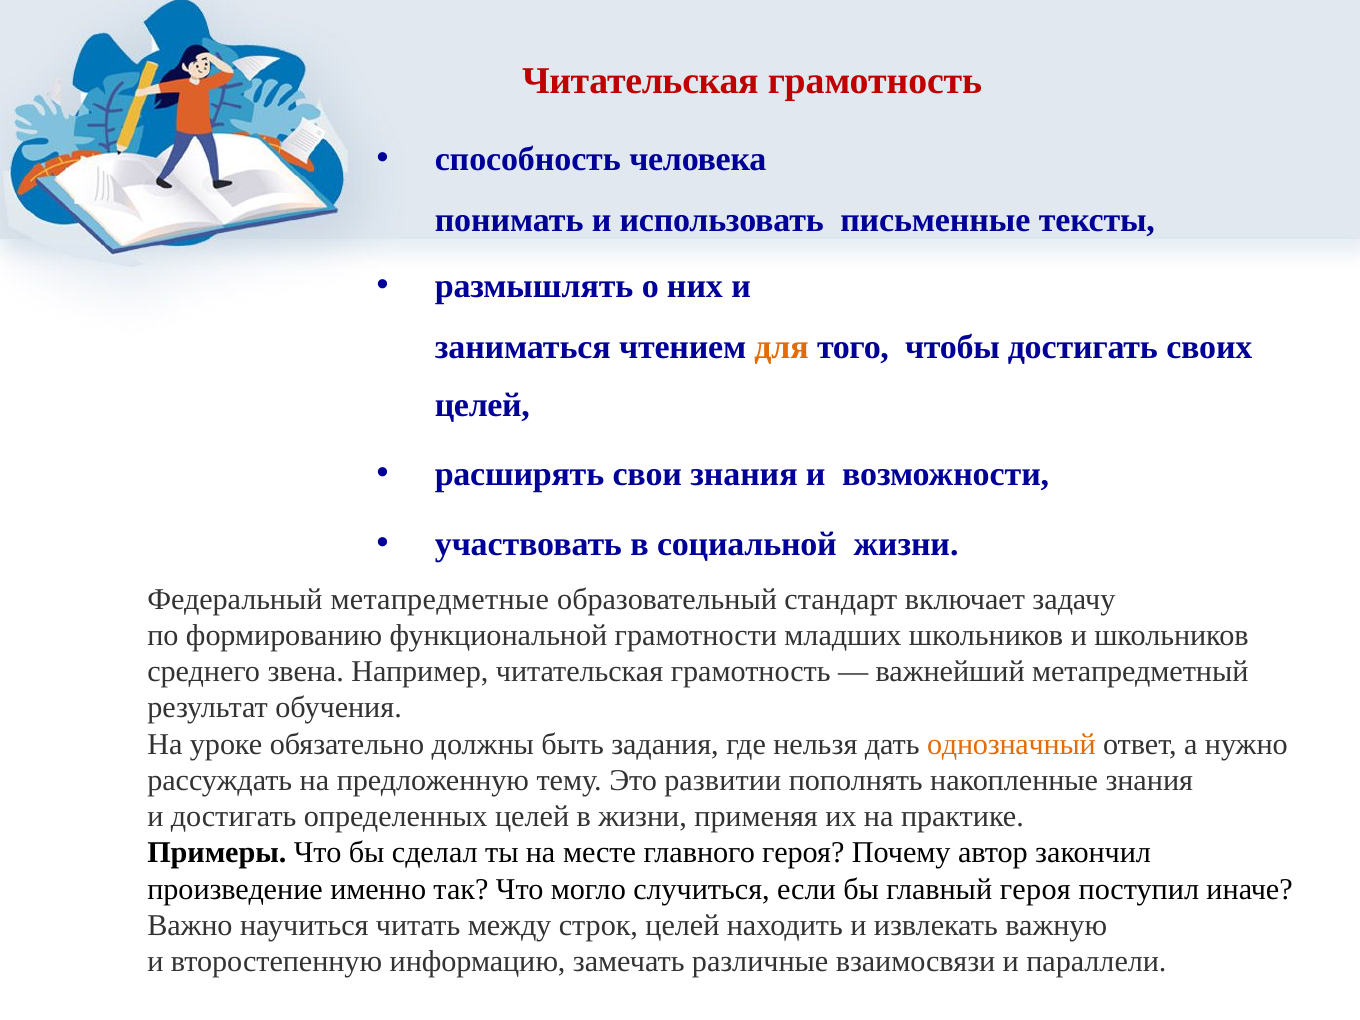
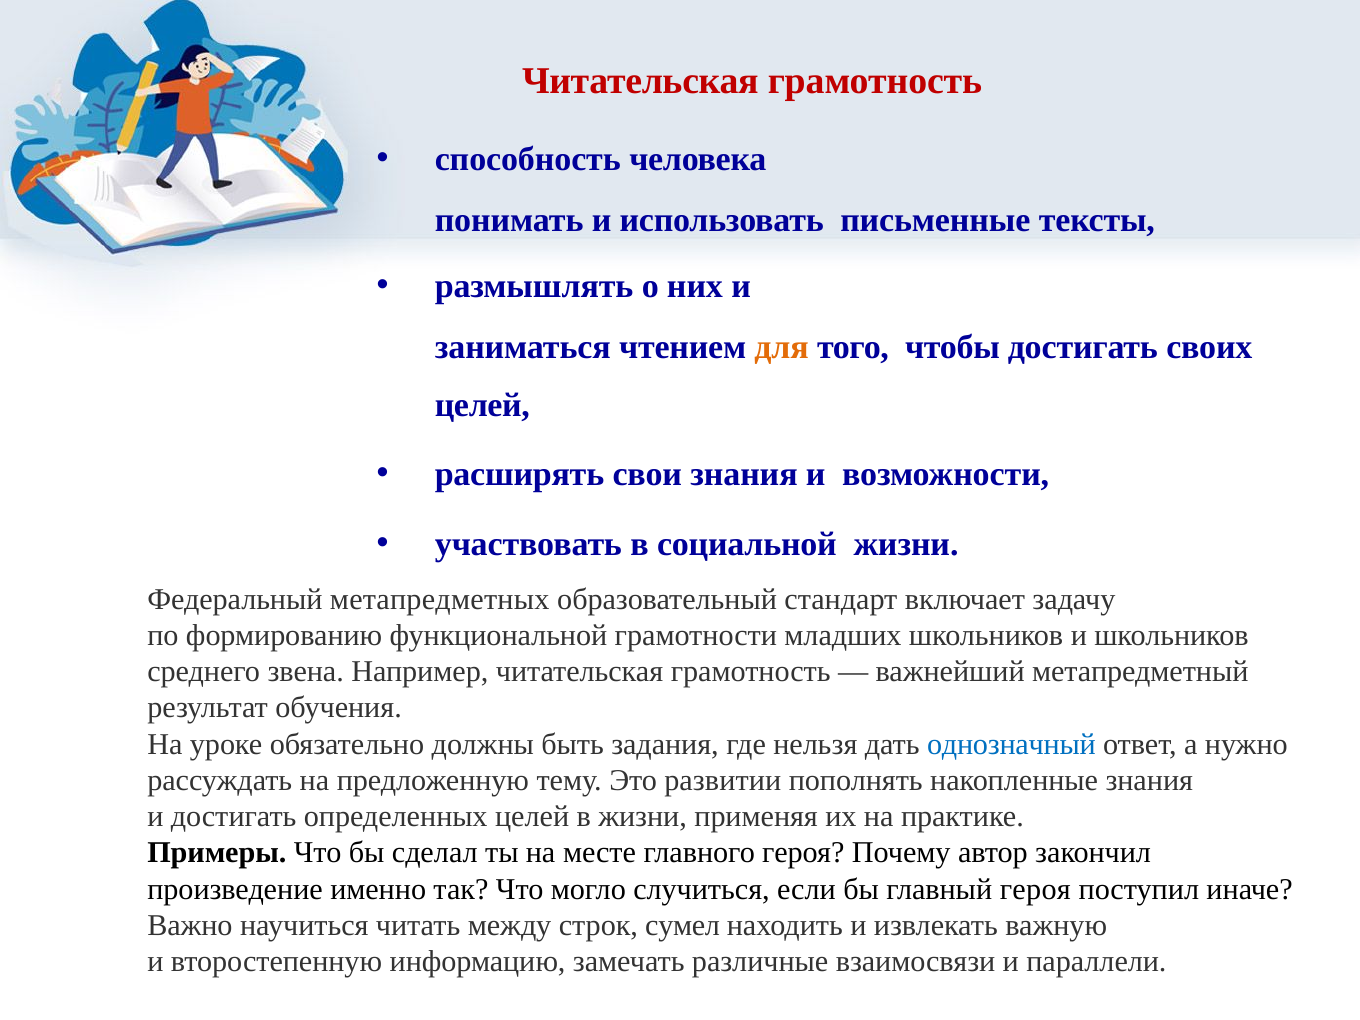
метапредметные: метапредметные -> метапредметных
однозначный colour: orange -> blue
строк целей: целей -> сумел
